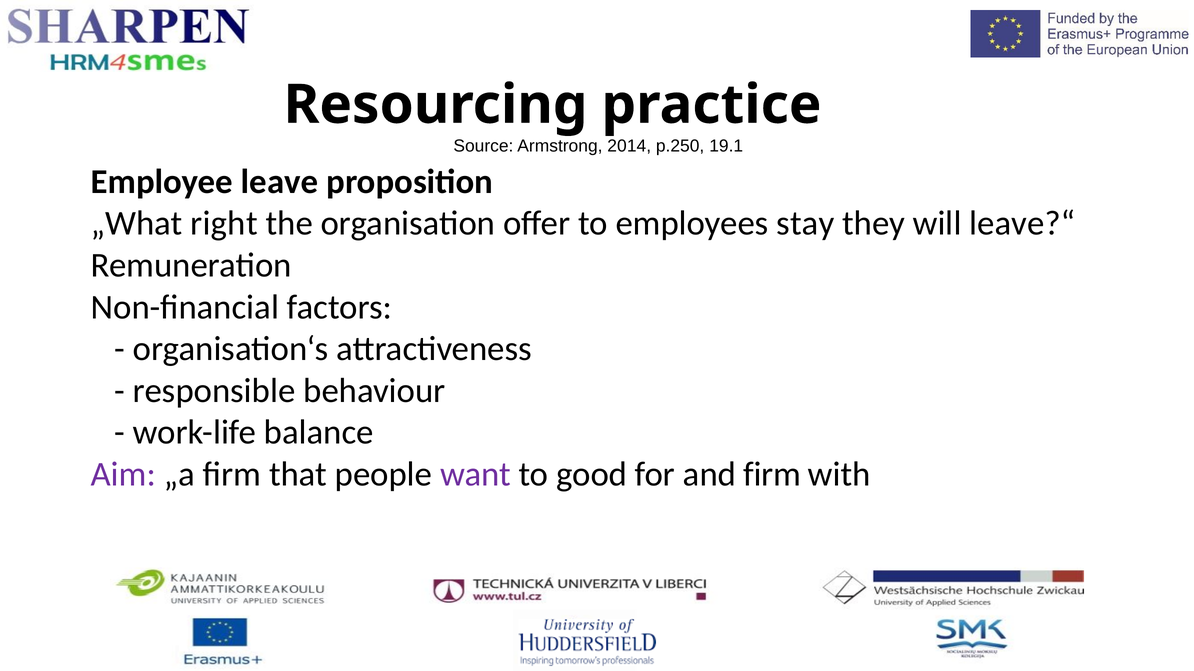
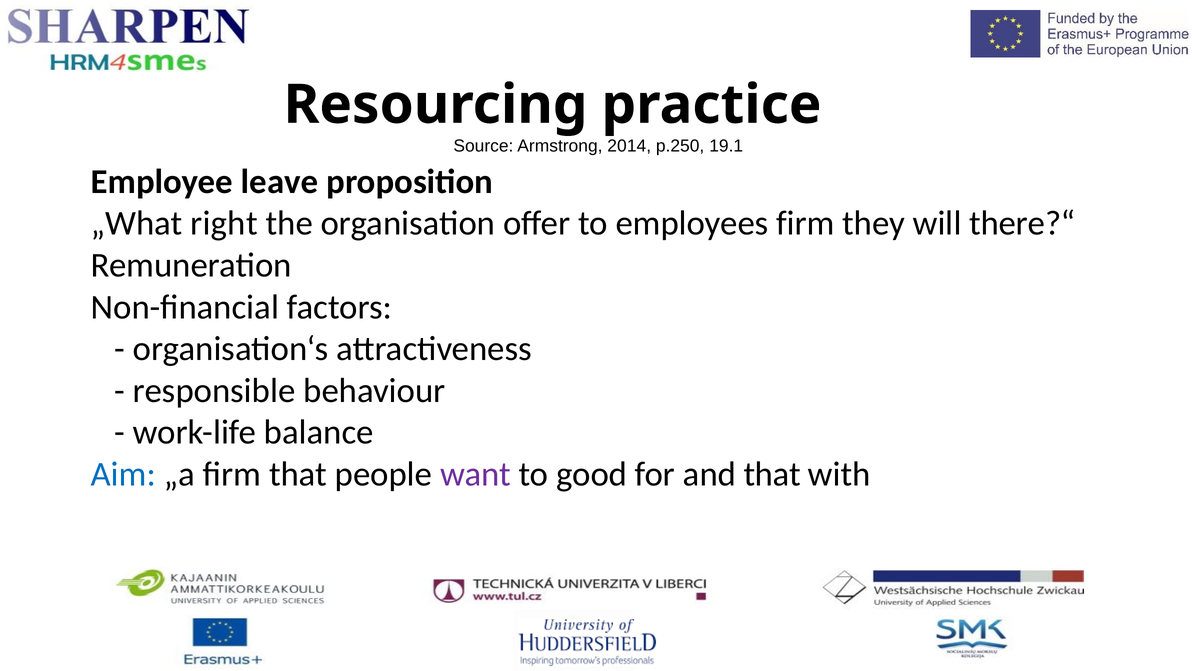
employees stay: stay -> firm
leave?“: leave?“ -> there?“
Aim colour: purple -> blue
and firm: firm -> that
